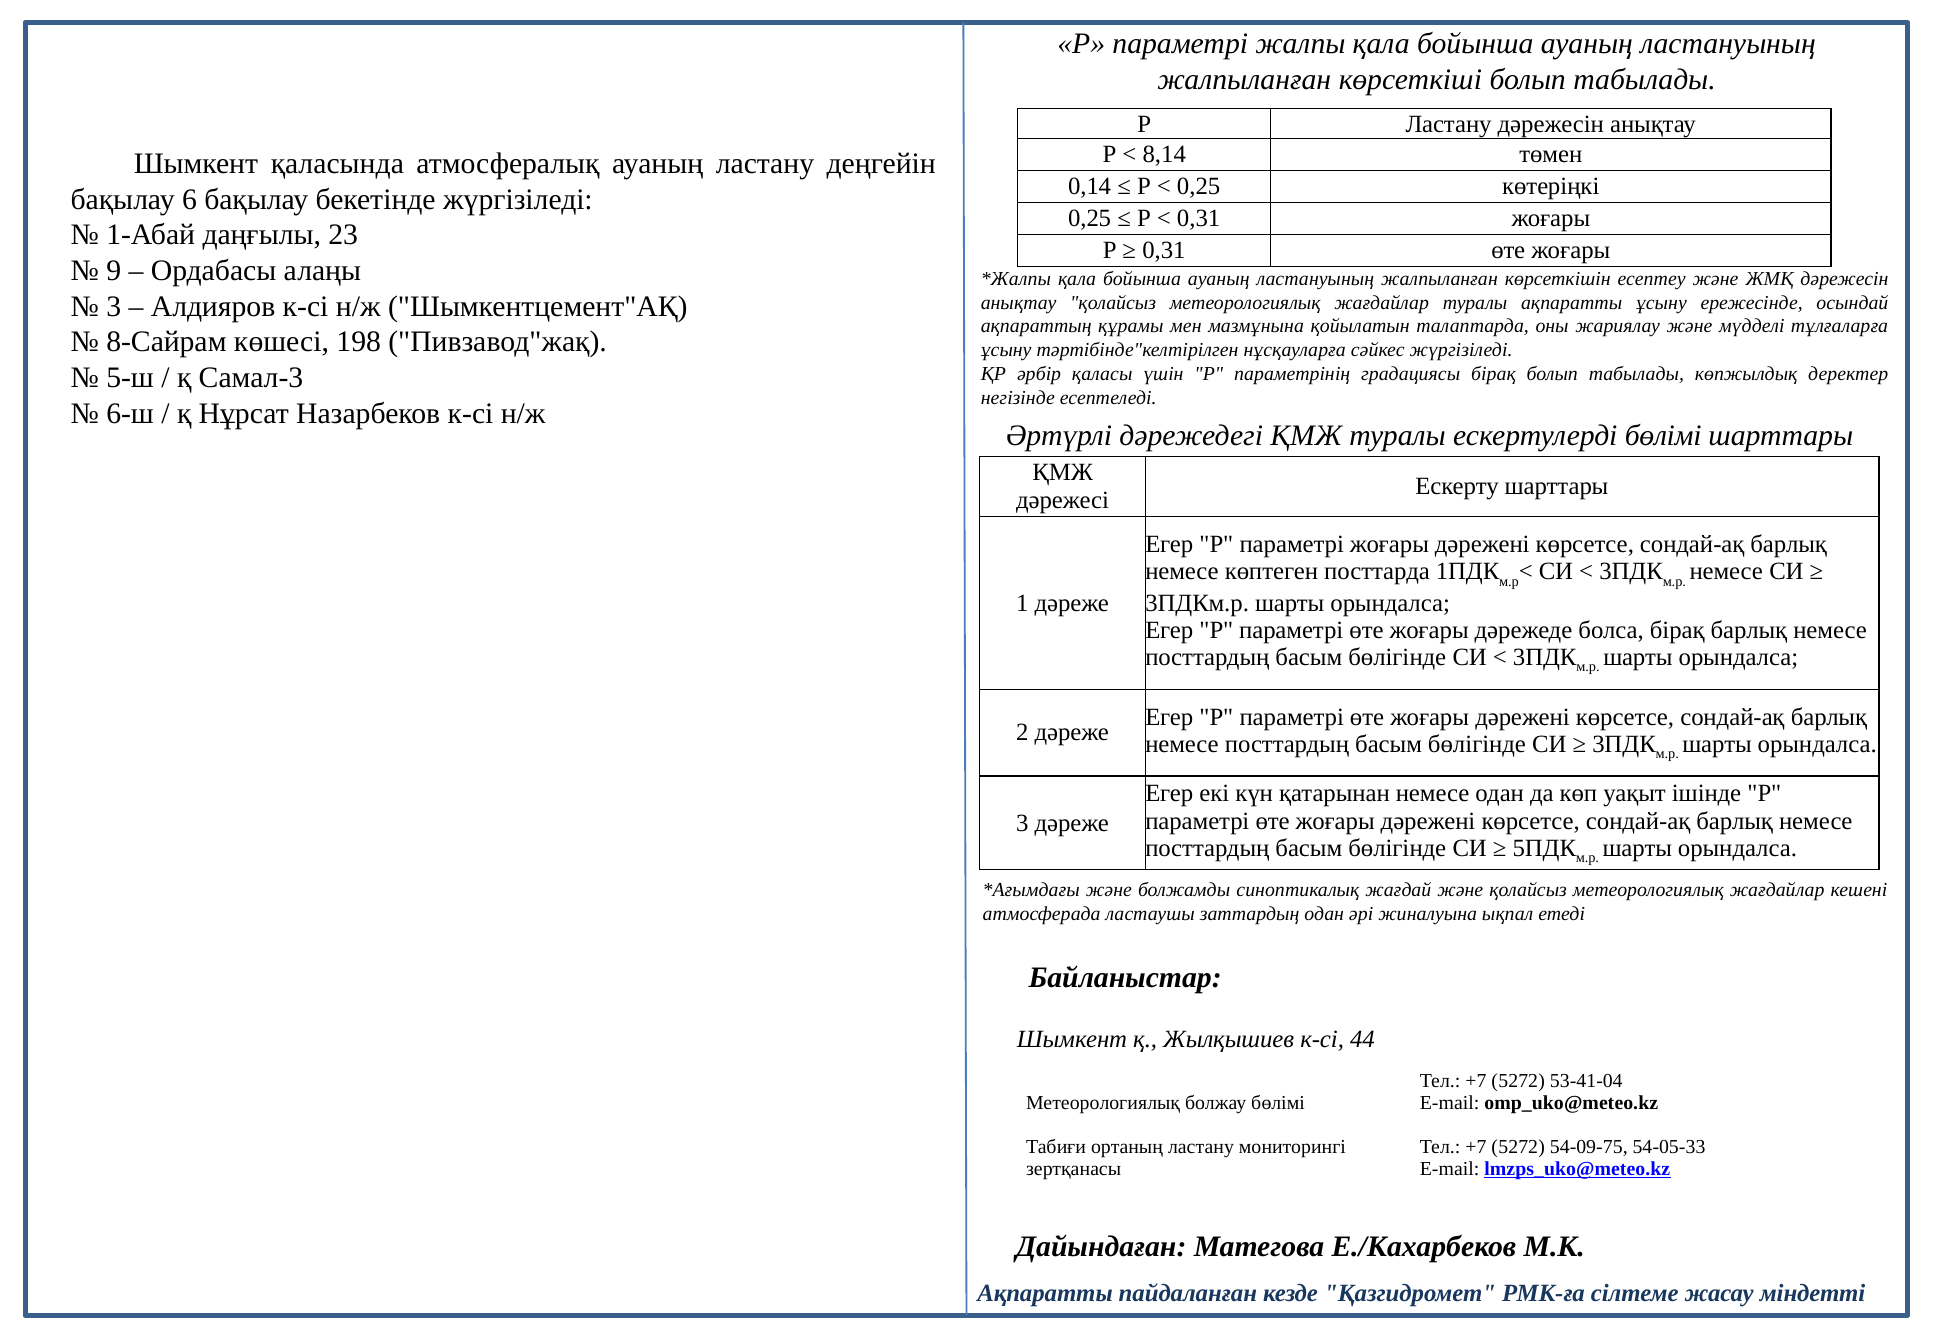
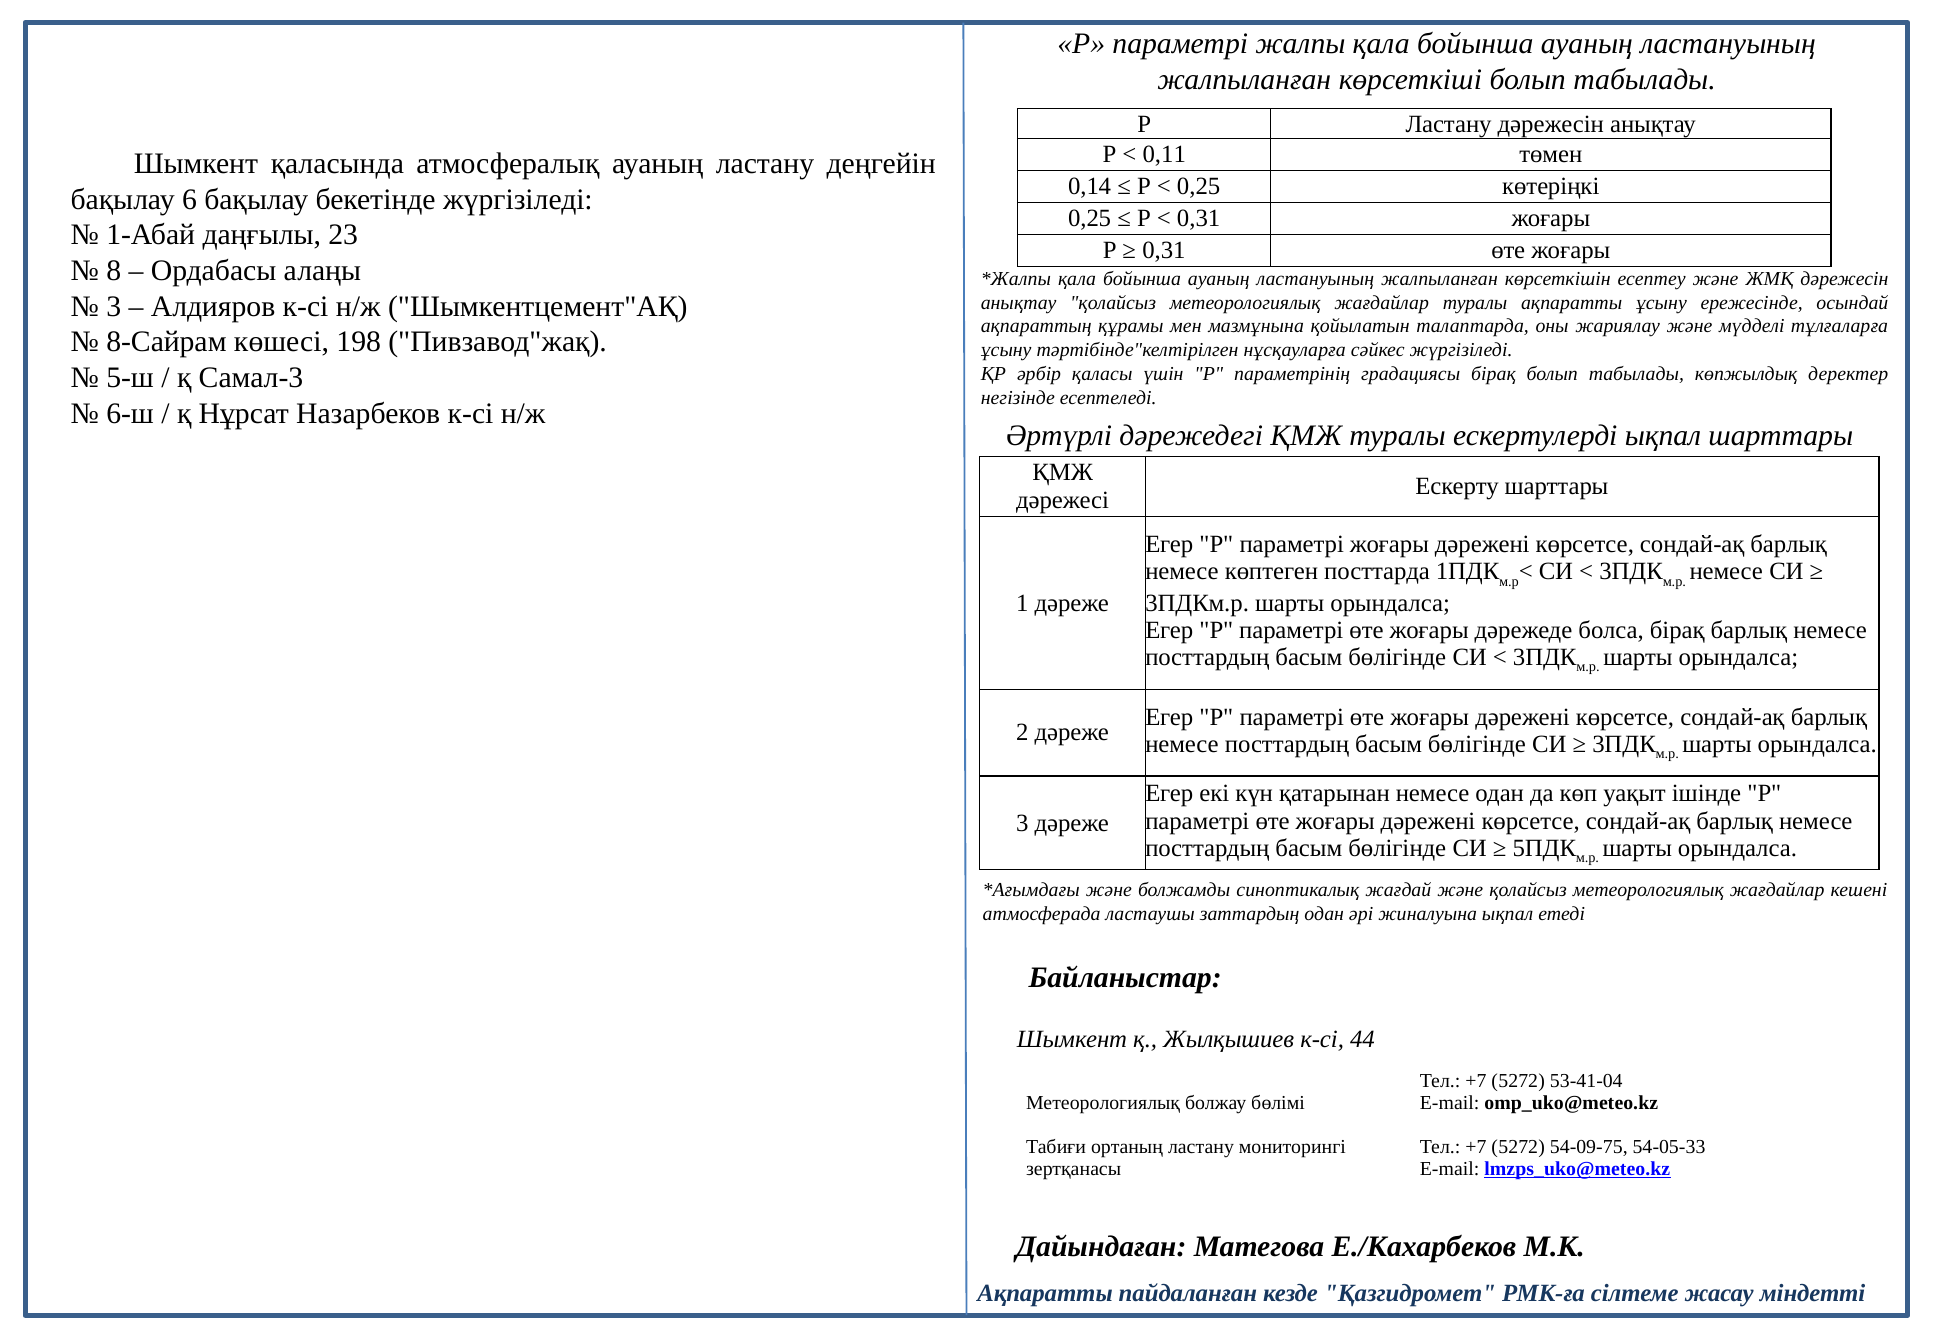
8,14: 8,14 -> 0,11
9: 9 -> 8
ескертулерді бөлімі: бөлімі -> ықпал
